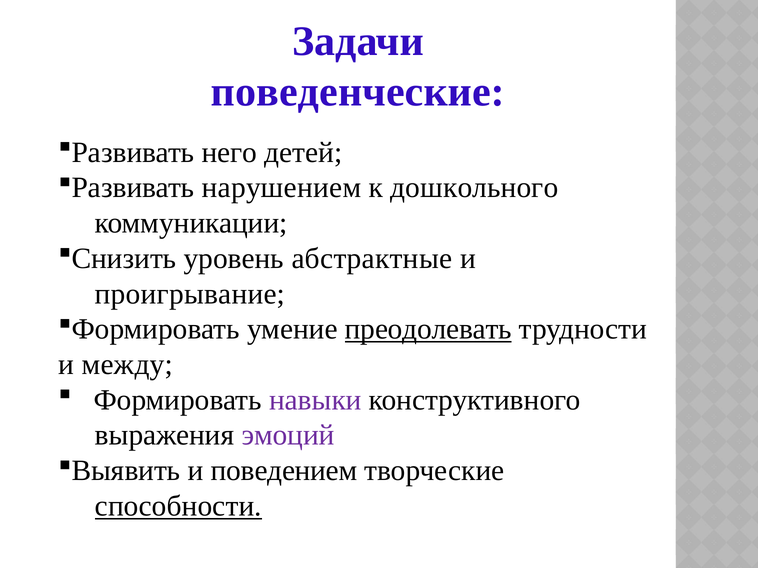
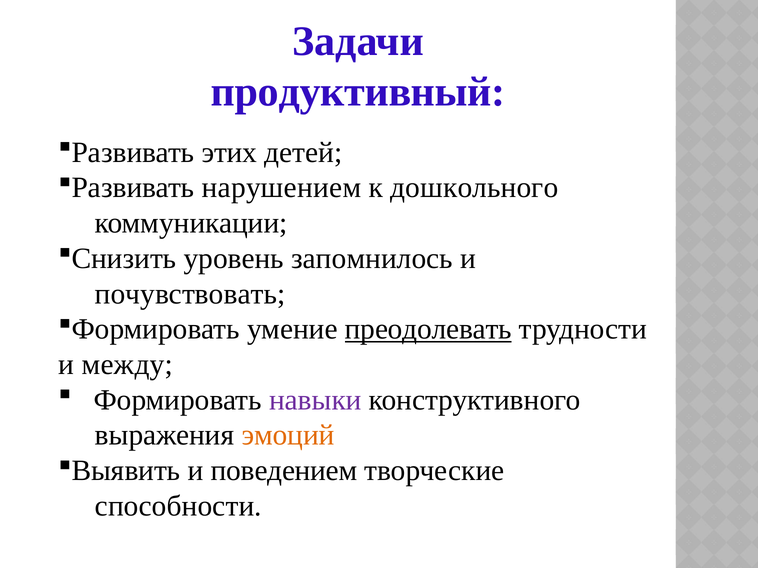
поведенческие: поведенческие -> продуктивный
него: него -> этих
абстрактные: абстрактные -> запомнилось
проигрывание: проигрывание -> почувствовать
эмоций colour: purple -> orange
способности underline: present -> none
